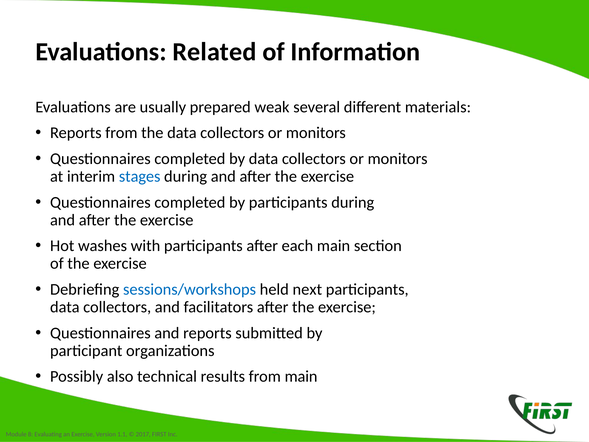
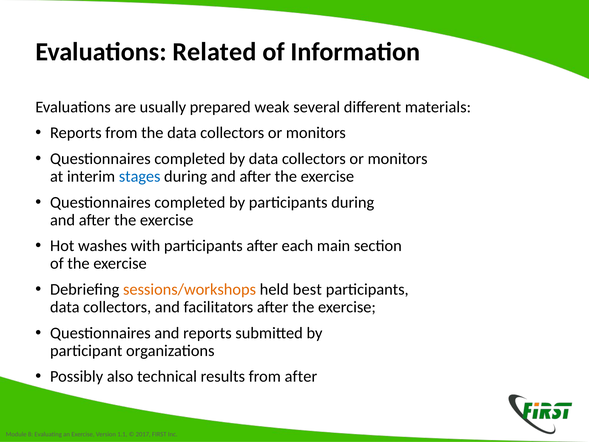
sessions/workshops colour: blue -> orange
next: next -> best
from main: main -> after
